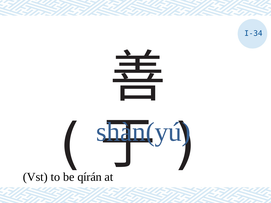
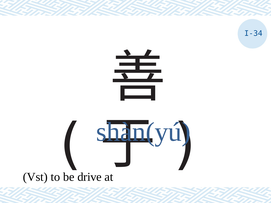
qírán: qírán -> drive
